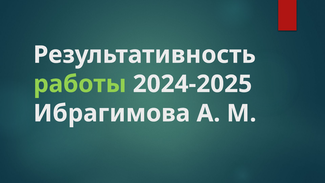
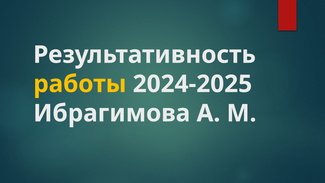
работы colour: light green -> yellow
